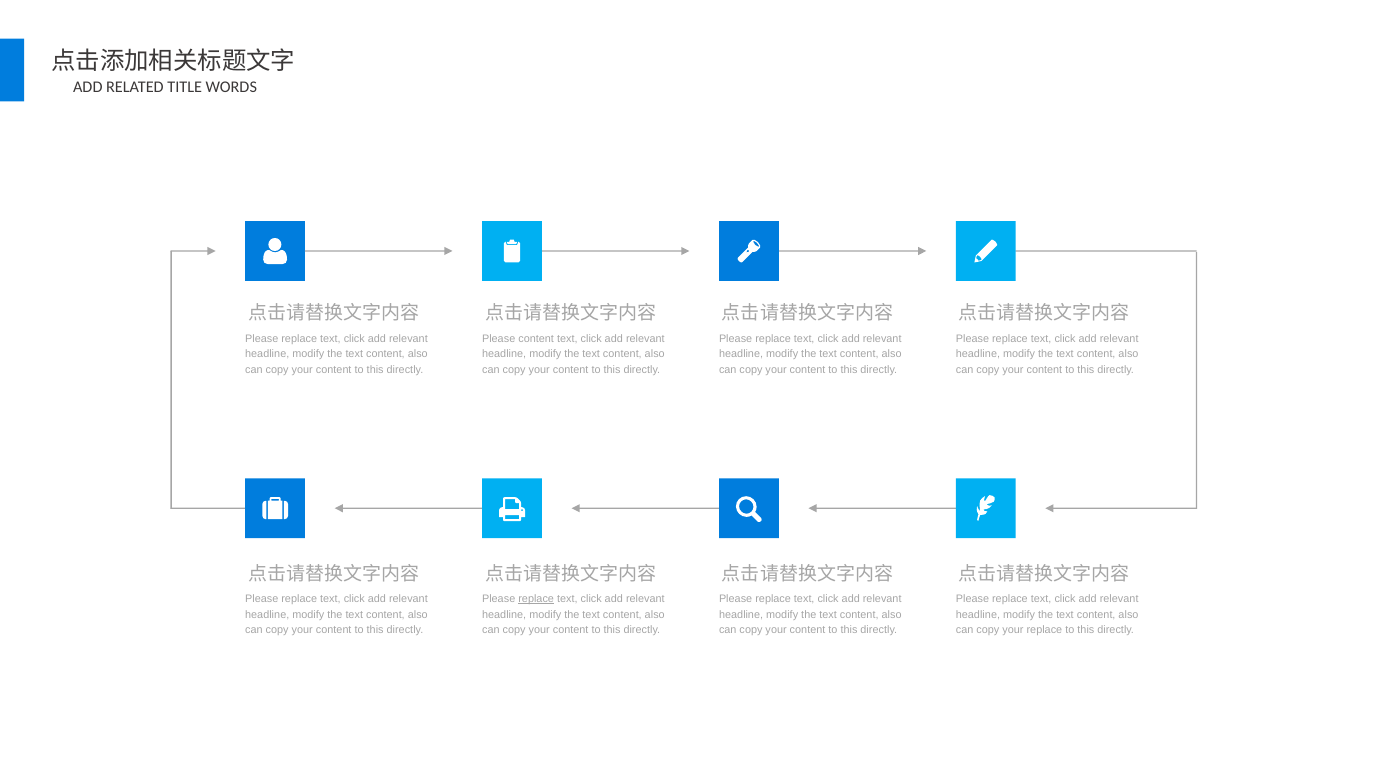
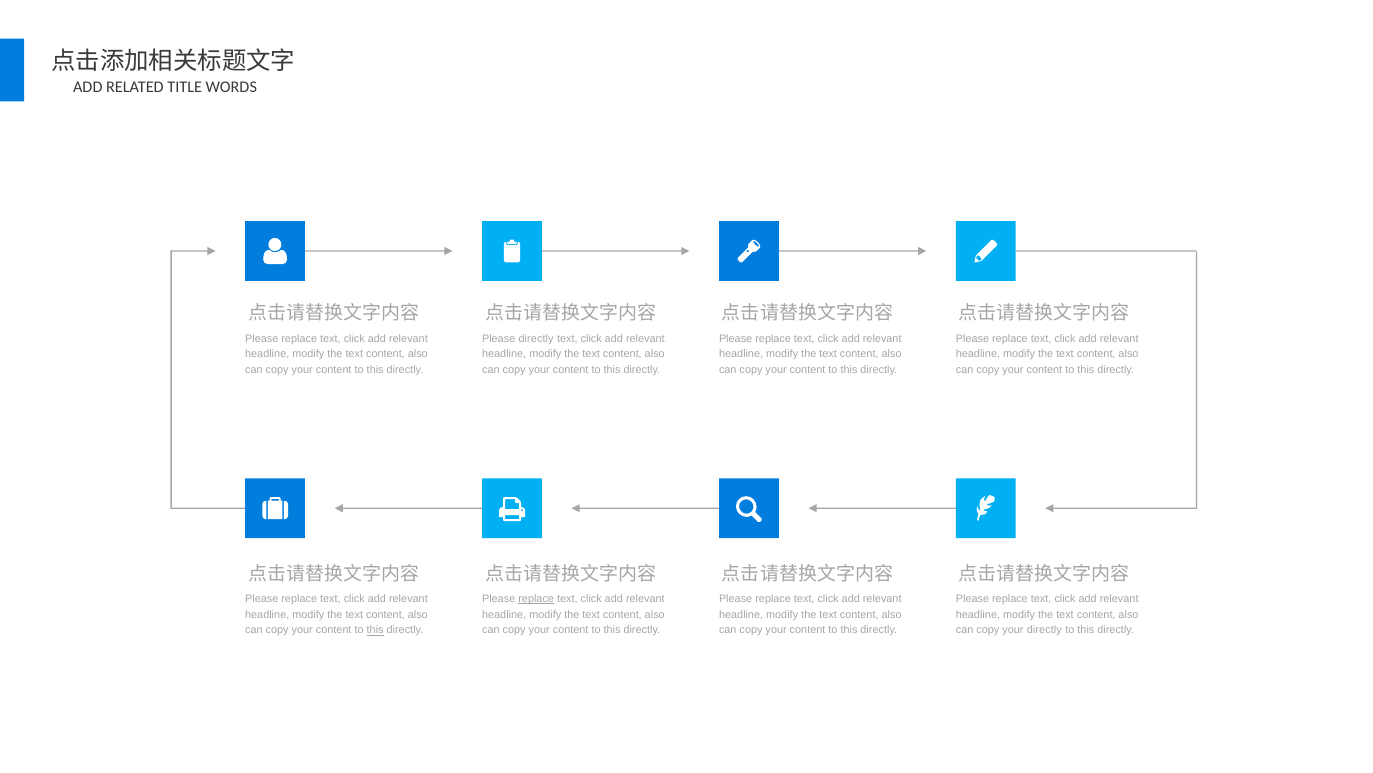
Please content: content -> directly
this at (375, 630) underline: none -> present
your replace: replace -> directly
